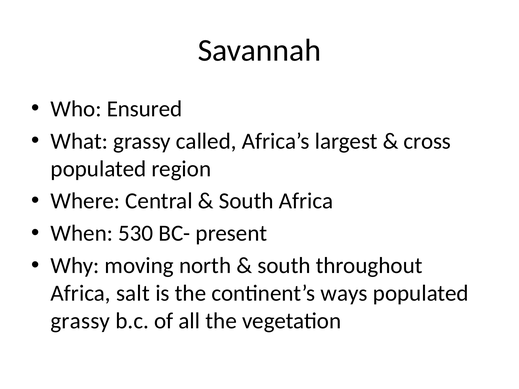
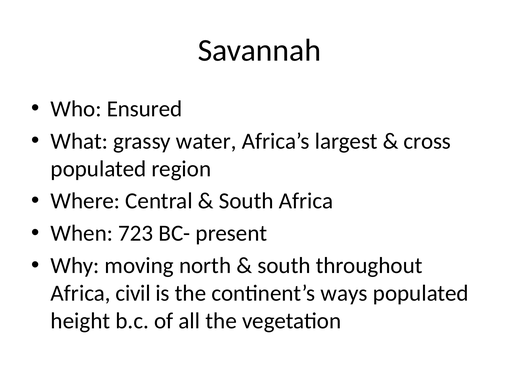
called: called -> water
530: 530 -> 723
salt: salt -> civil
grassy at (80, 321): grassy -> height
